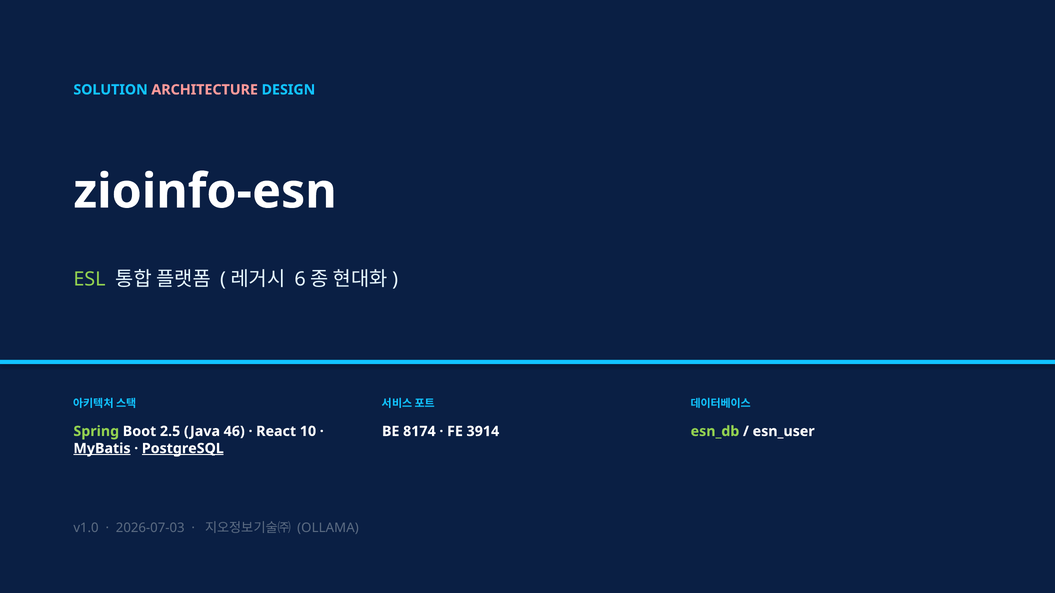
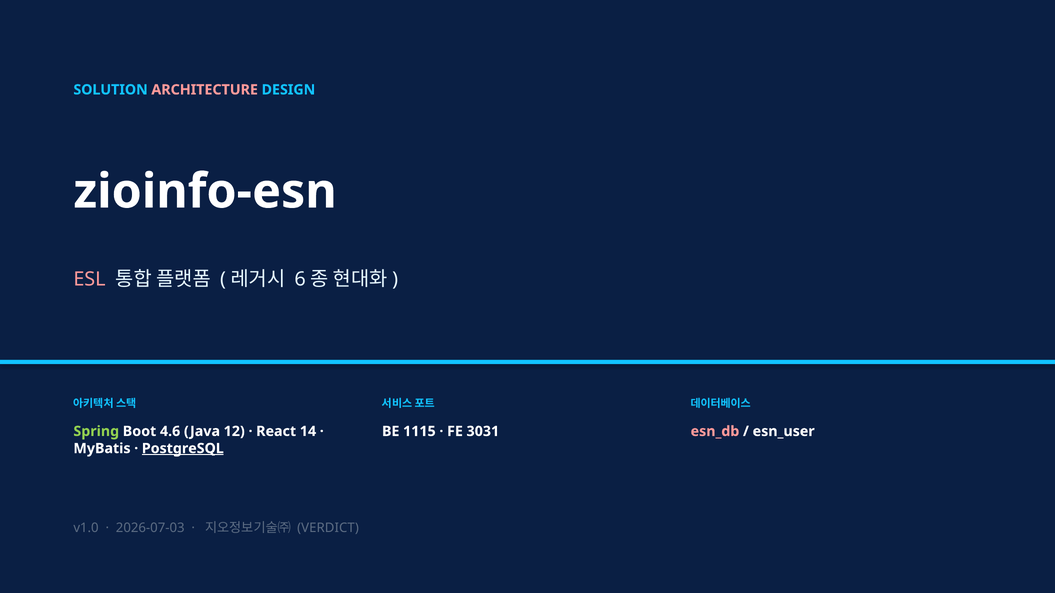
ESL colour: light green -> pink
2.5: 2.5 -> 4.6
46: 46 -> 12
10: 10 -> 14
8174: 8174 -> 1115
3914: 3914 -> 3031
esn_db colour: light green -> pink
MyBatis underline: present -> none
OLLAMA: OLLAMA -> VERDICT
